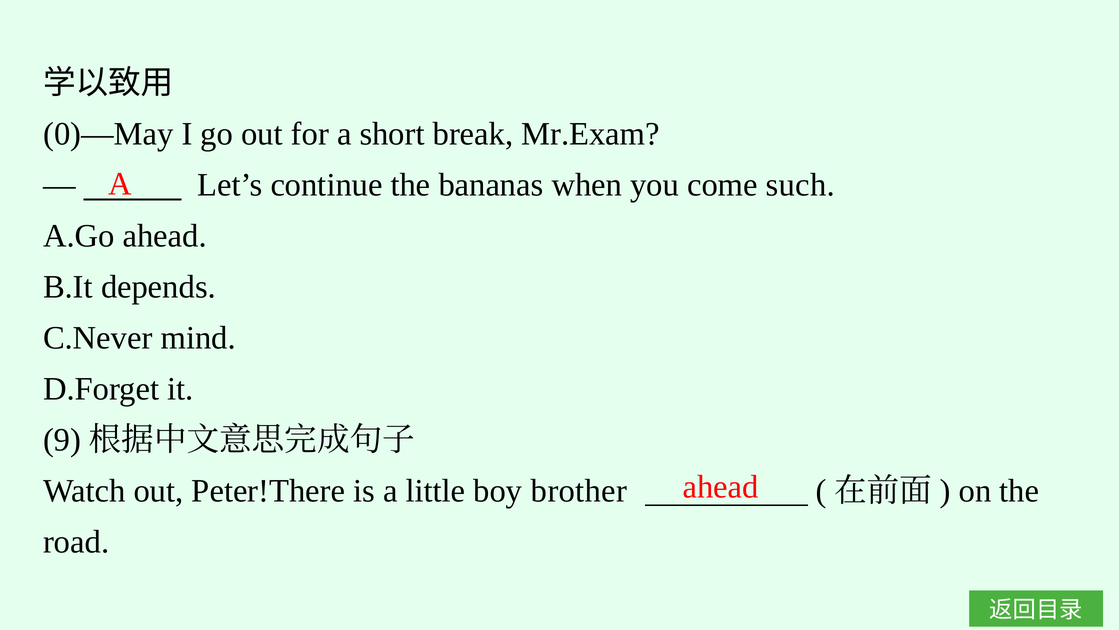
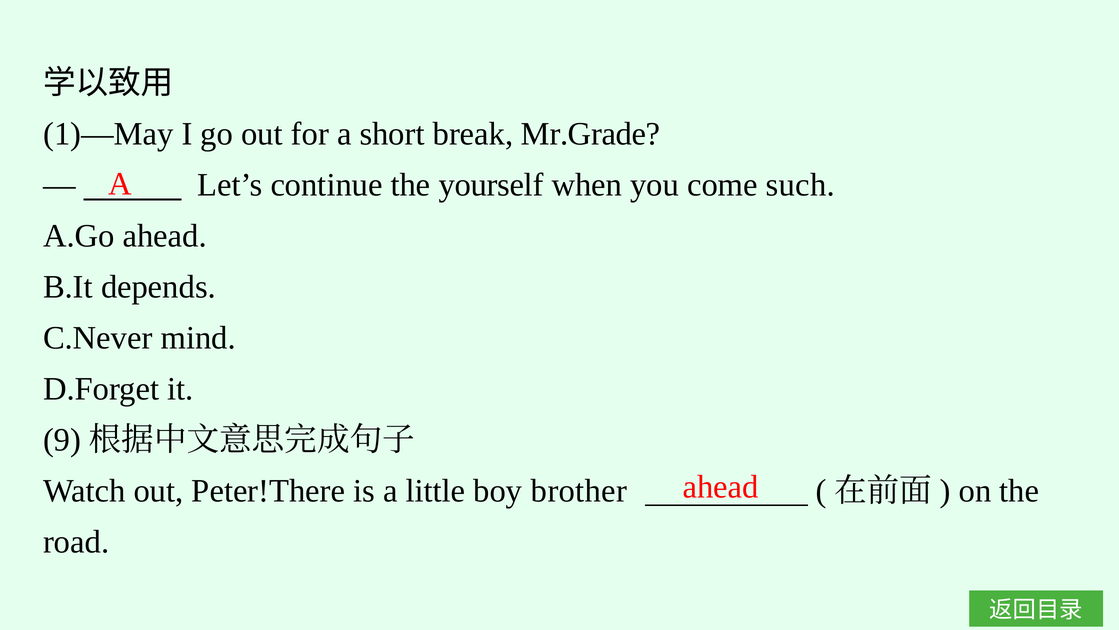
0)—May: 0)—May -> 1)—May
Mr.Exam: Mr.Exam -> Mr.Grade
bananas: bananas -> yourself
